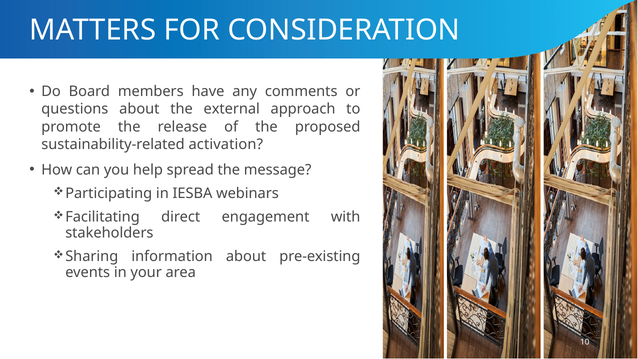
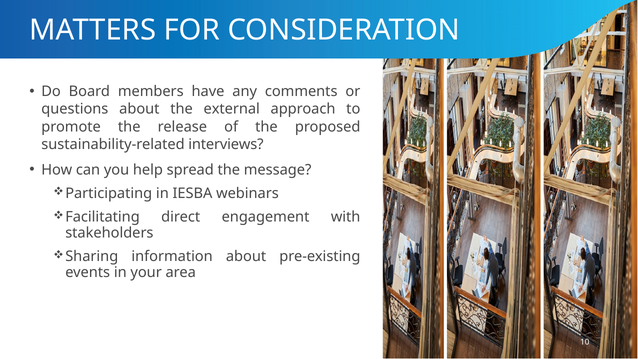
activation: activation -> interviews
